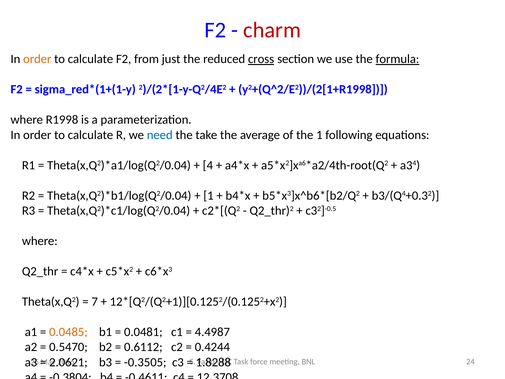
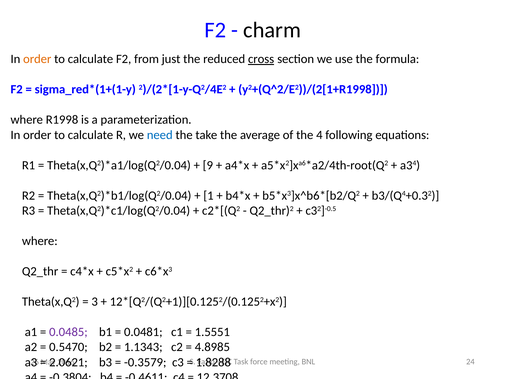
charm colour: red -> black
formula underline: present -> none
the 1: 1 -> 4
4: 4 -> 9
7: 7 -> 3
0.0485 colour: orange -> purple
4.4987: 4.4987 -> 1.5551
0.6112: 0.6112 -> 1.1343
0.4244: 0.4244 -> 4.8985
-0.3505: -0.3505 -> -0.3579
